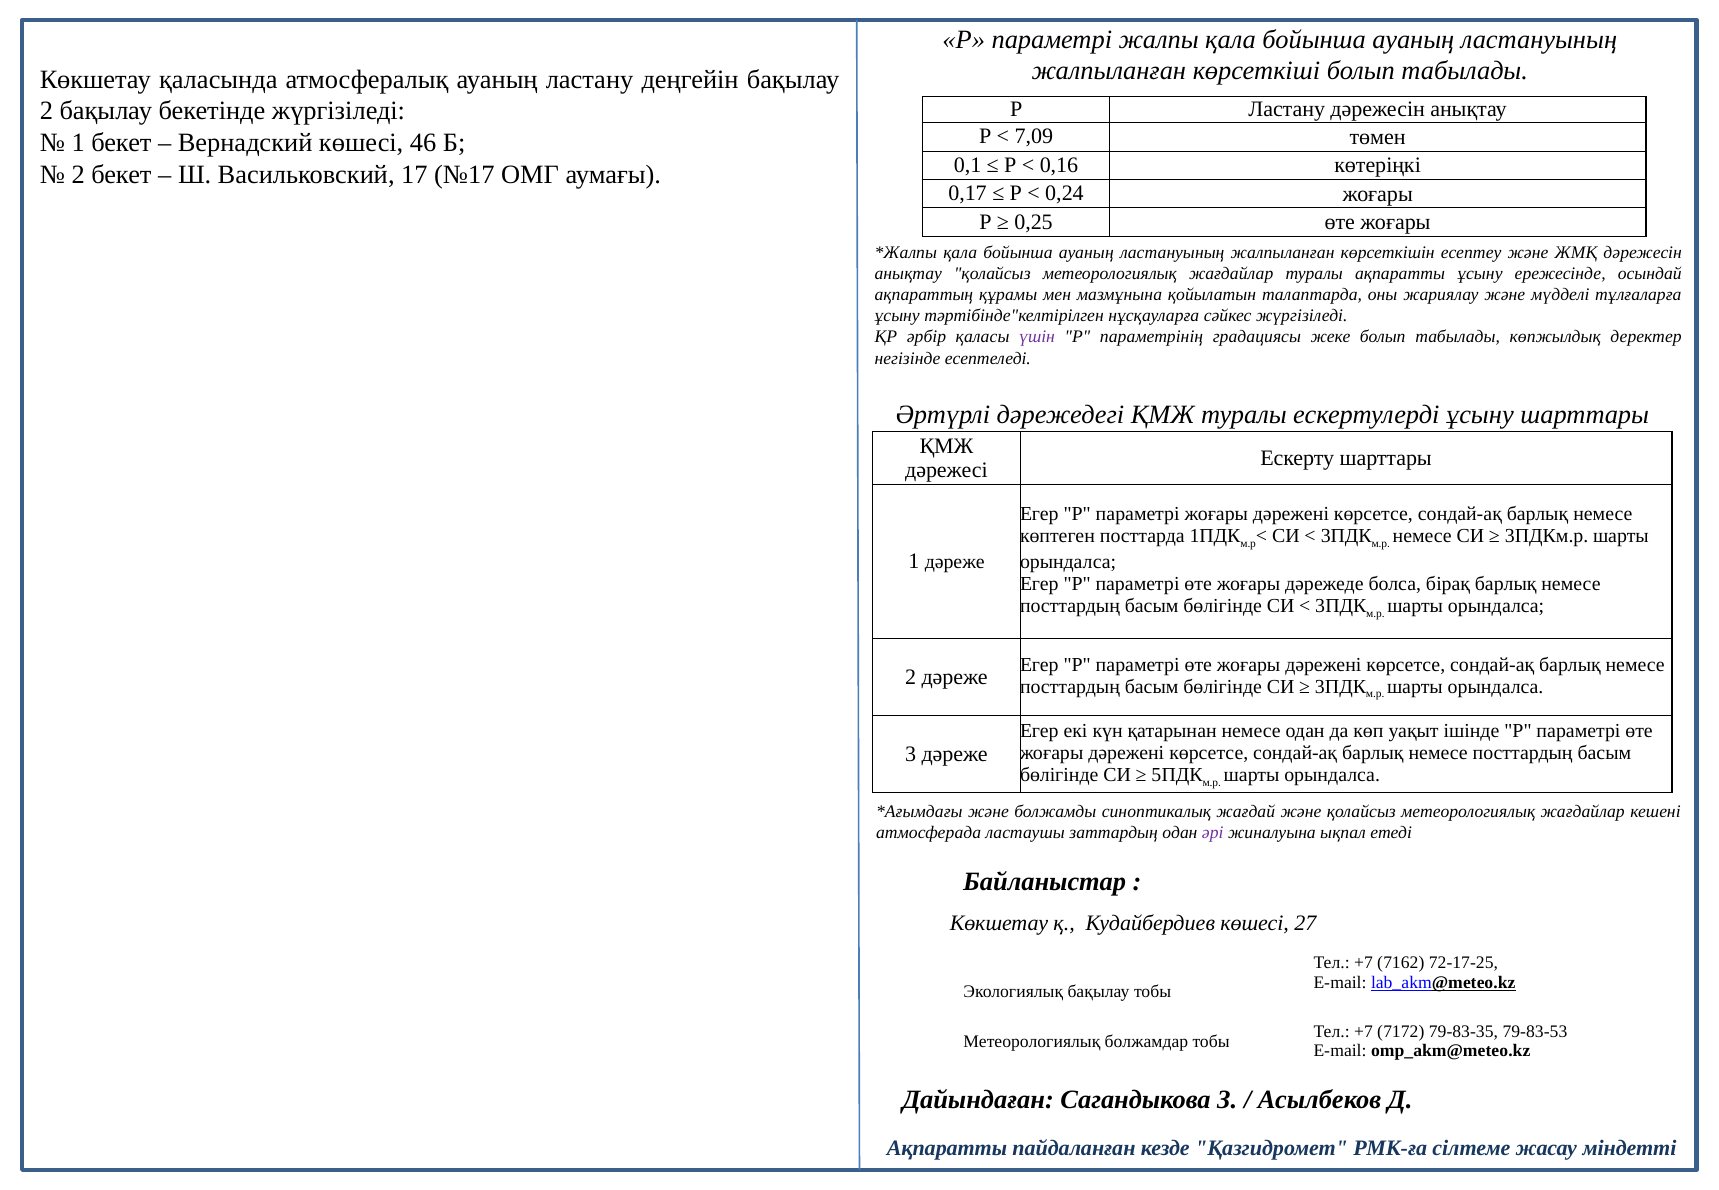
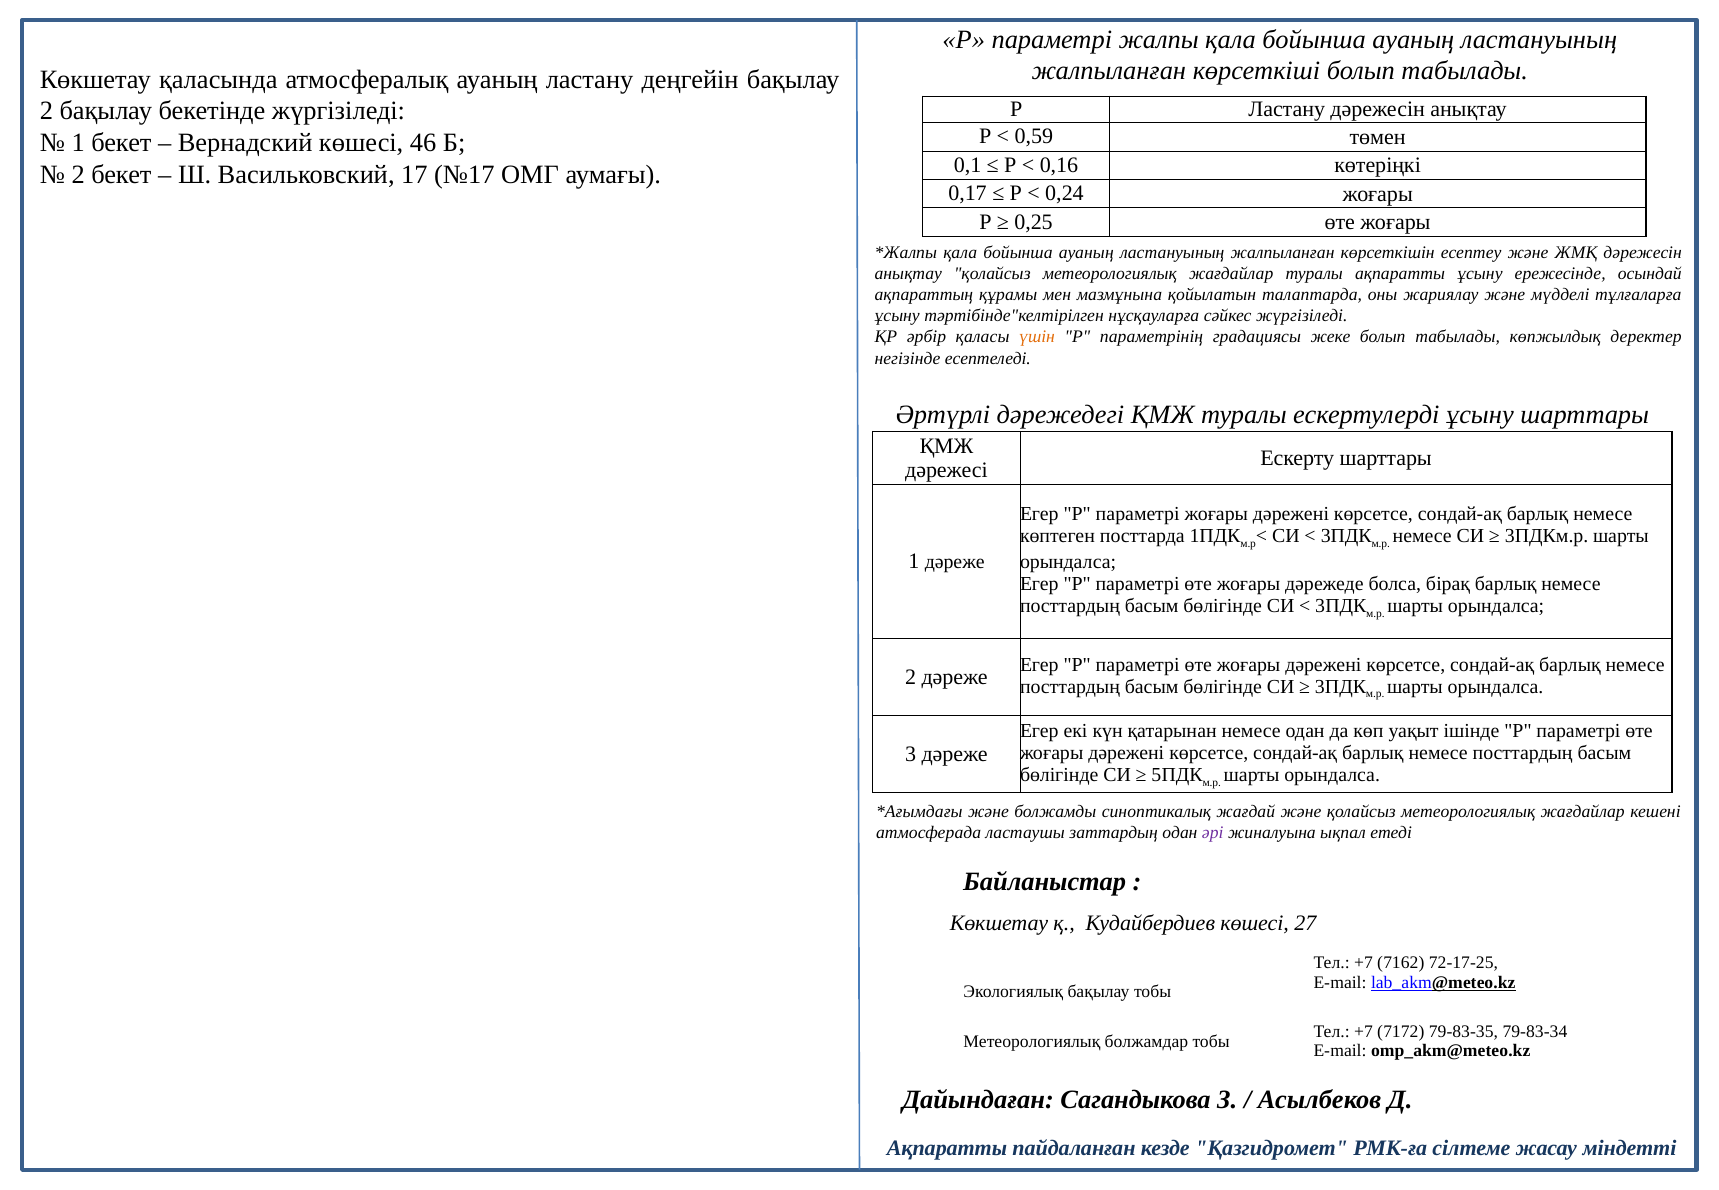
7,09: 7,09 -> 0,59
үшін colour: purple -> orange
79-83-53: 79-83-53 -> 79-83-34
